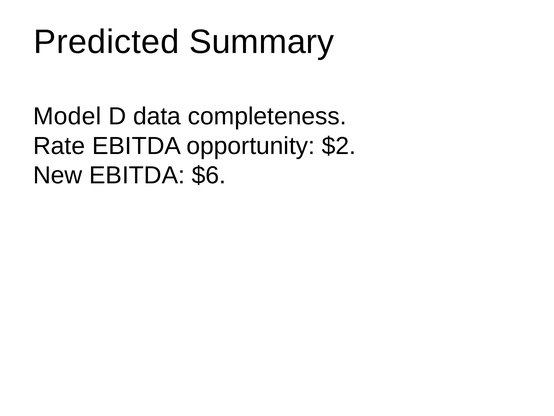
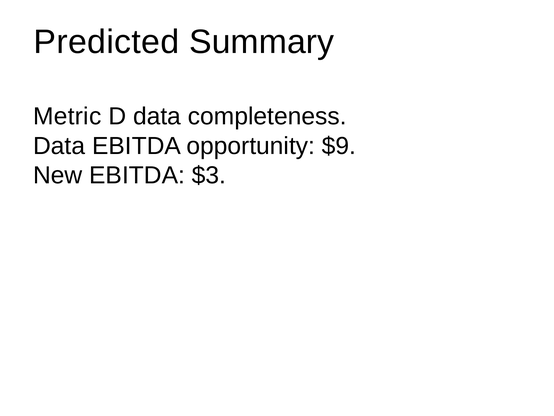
Model: Model -> Metric
Rate at (59, 146): Rate -> Data
$2: $2 -> $9
$6: $6 -> $3
